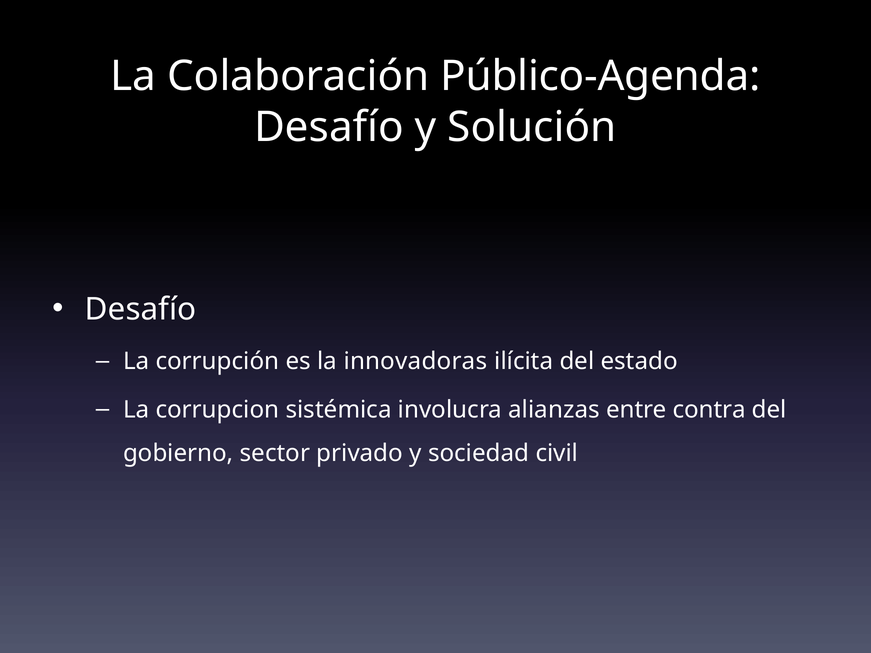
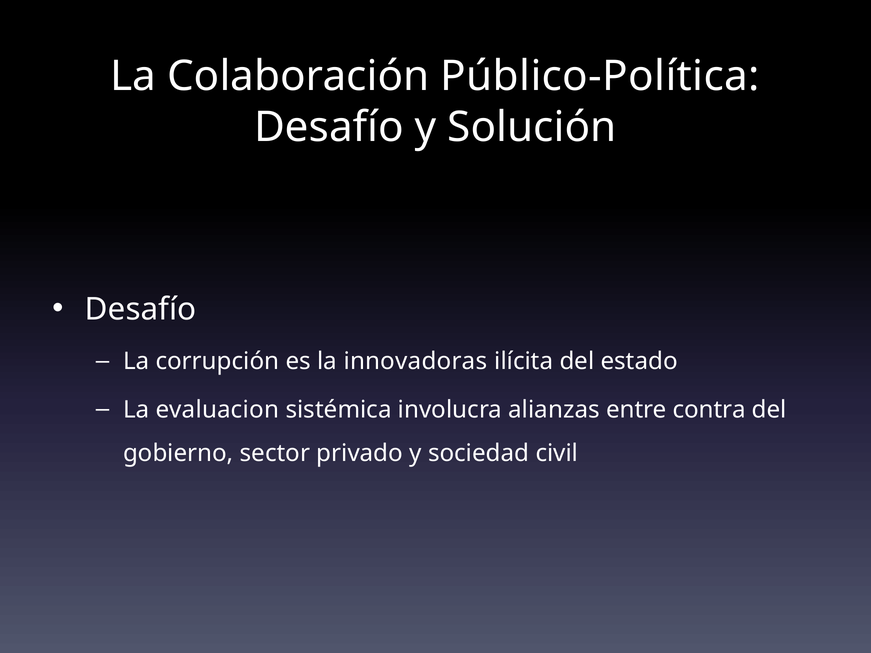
Público-Agenda: Público-Agenda -> Público-Política
corrupcion: corrupcion -> evaluacion
